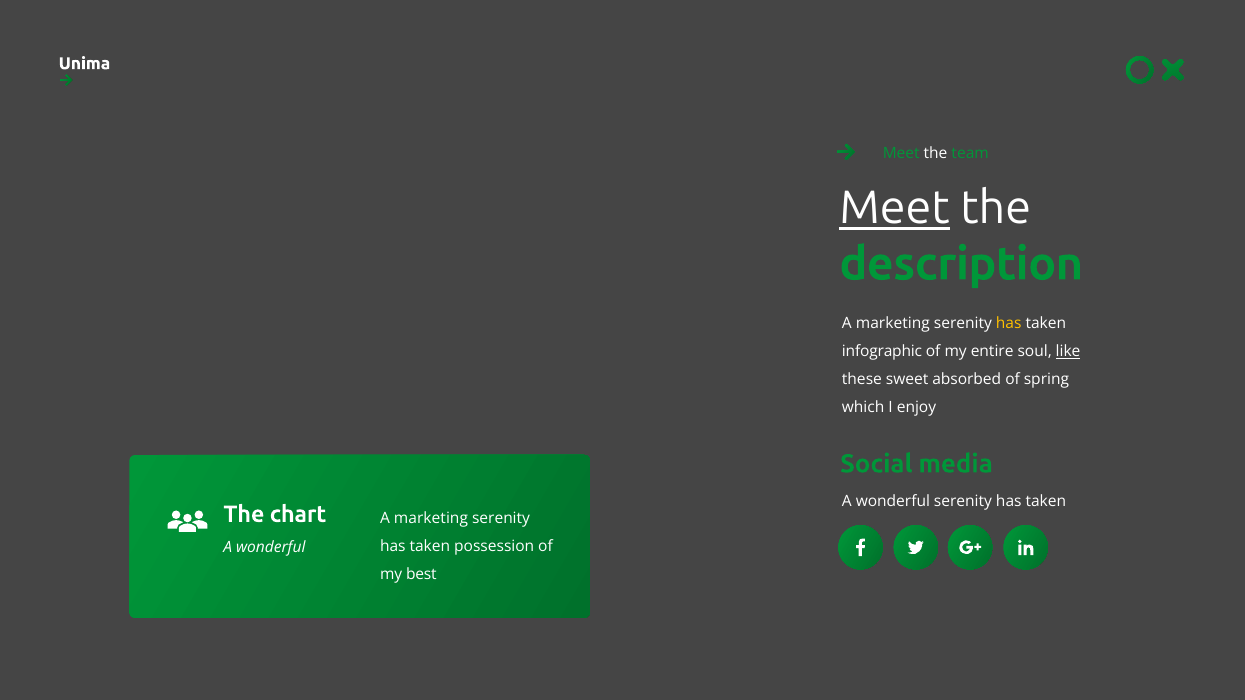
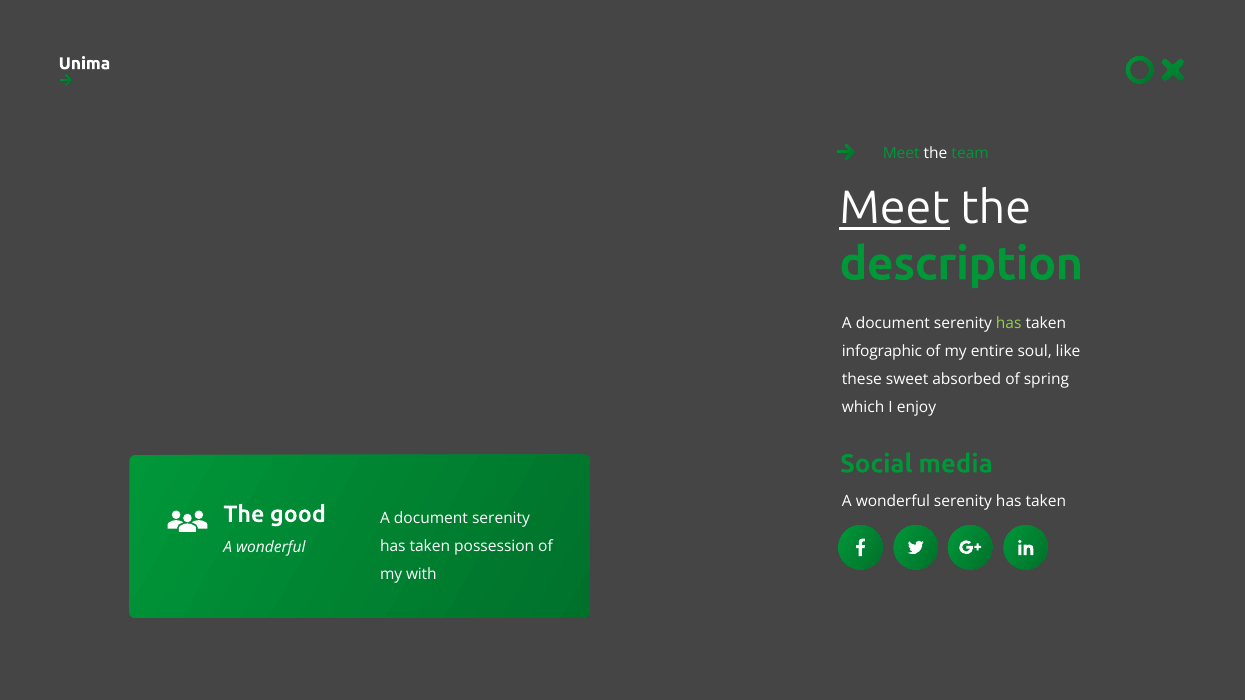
marketing at (893, 324): marketing -> document
has at (1009, 324) colour: yellow -> light green
like underline: present -> none
chart: chart -> good
marketing at (431, 518): marketing -> document
best: best -> with
